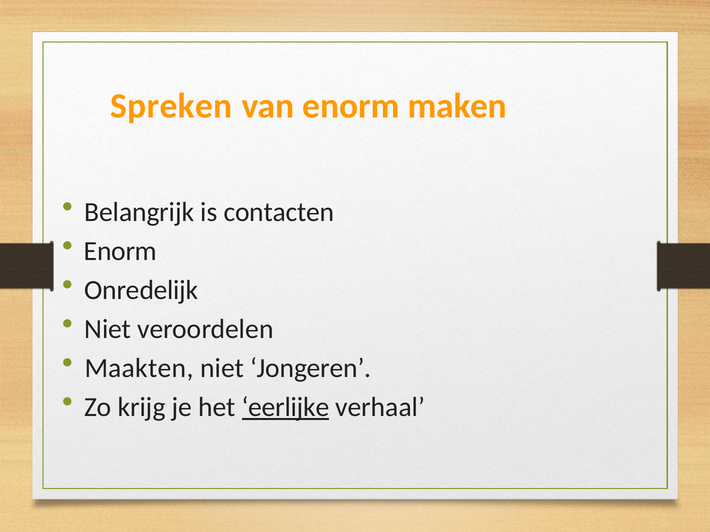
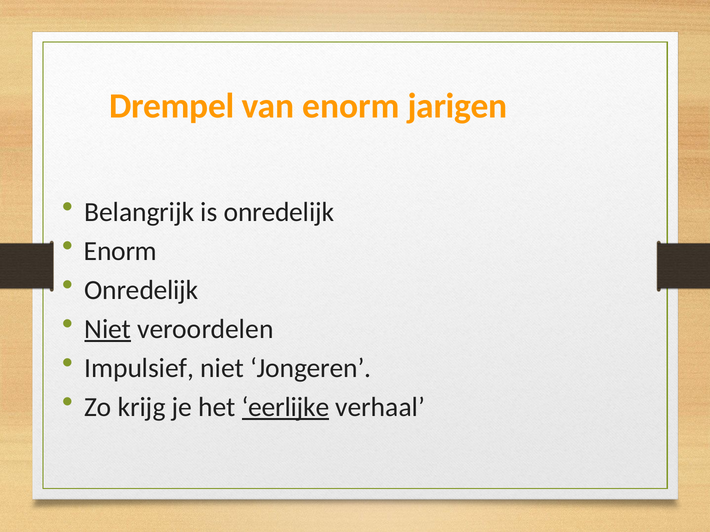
Spreken: Spreken -> Drempel
maken: maken -> jarigen
is contacten: contacten -> onredelijk
Niet at (108, 330) underline: none -> present
Maakten: Maakten -> Impulsief
